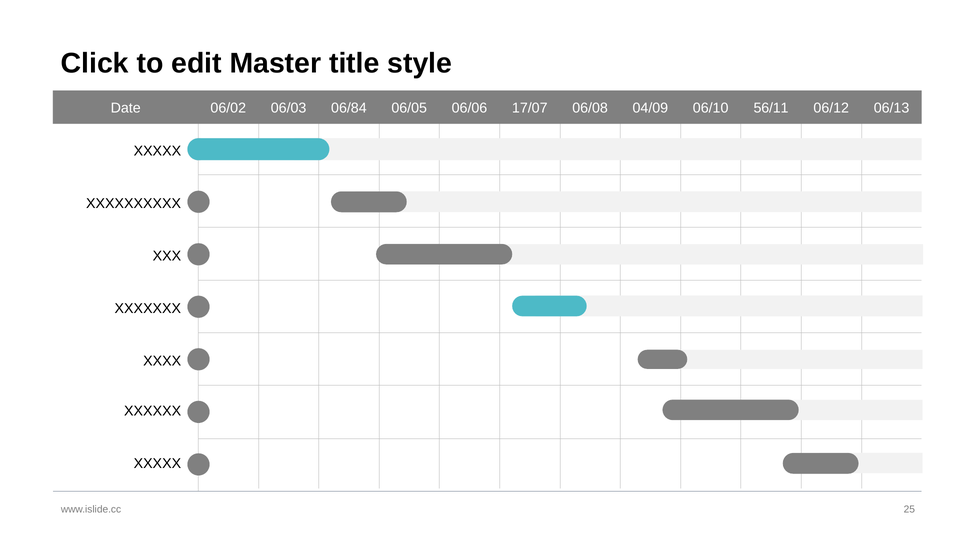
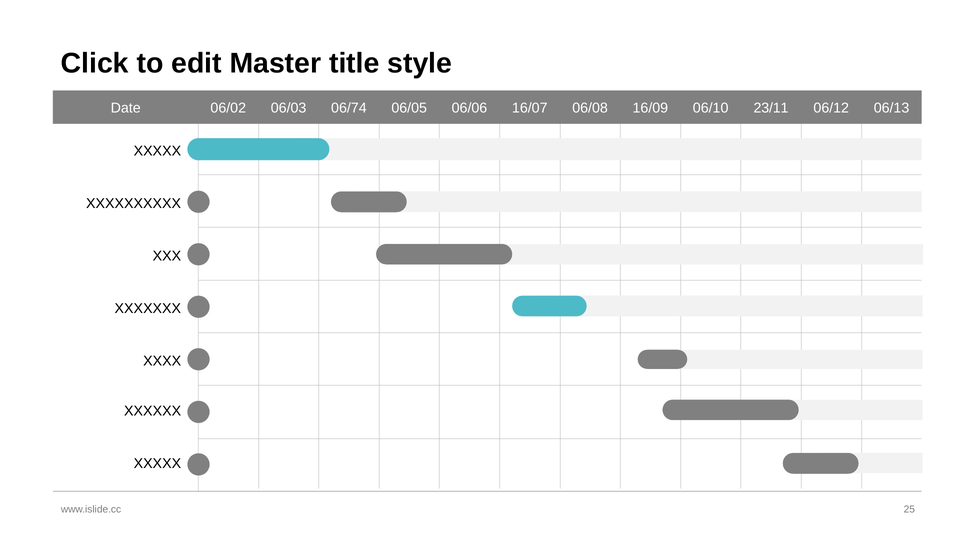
06/84: 06/84 -> 06/74
17/07: 17/07 -> 16/07
04/09: 04/09 -> 16/09
56/11: 56/11 -> 23/11
